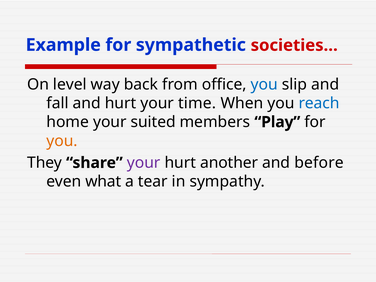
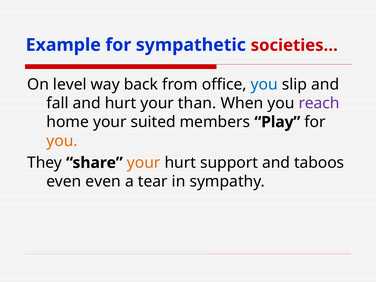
time: time -> than
reach colour: blue -> purple
your at (144, 163) colour: purple -> orange
another: another -> support
before: before -> taboos
even what: what -> even
